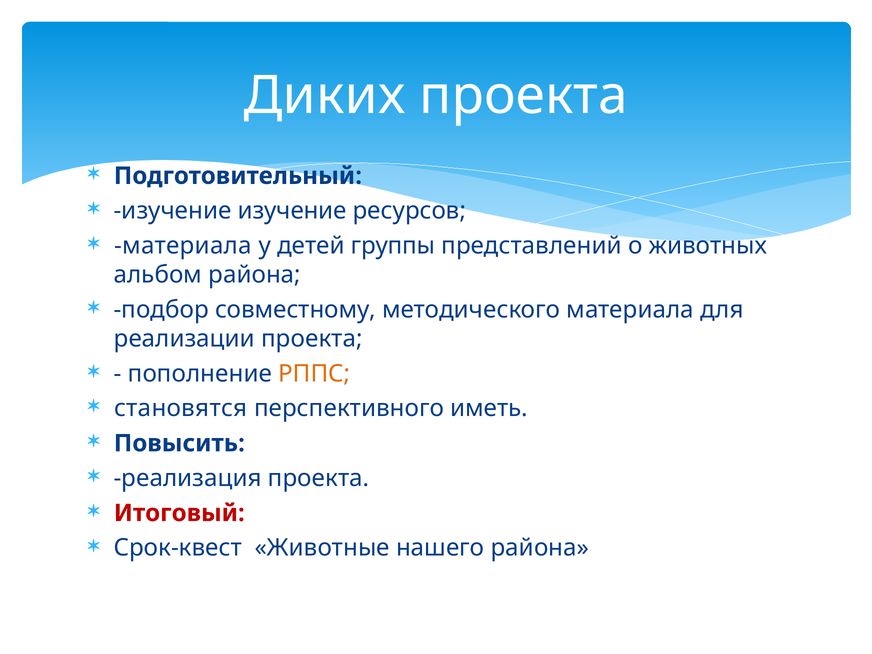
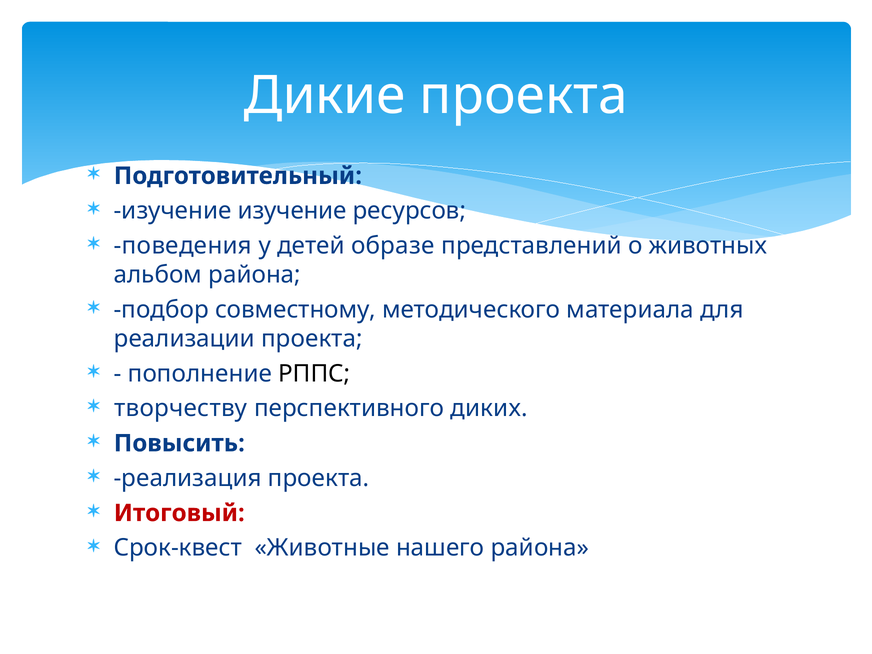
Диких: Диких -> Дикие
материала at (183, 246): материала -> поведения
группы: группы -> образе
РППС colour: orange -> black
становятся: становятся -> творчеству
иметь: иметь -> диких
